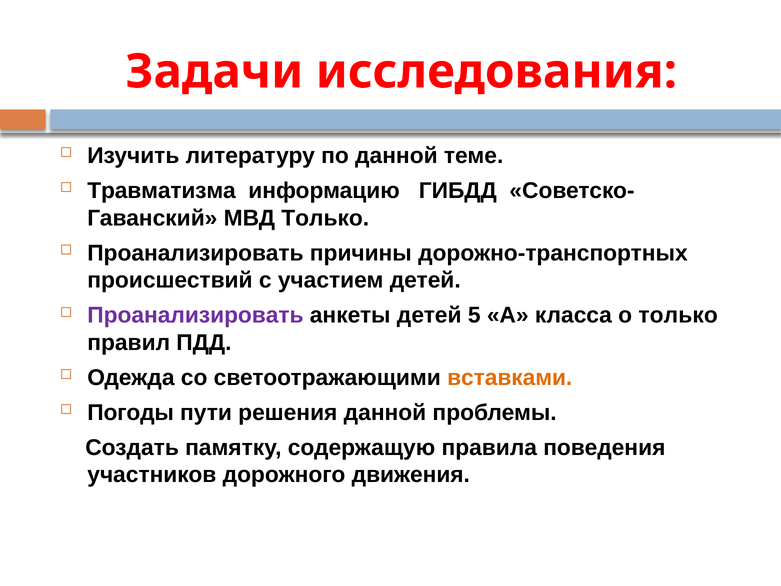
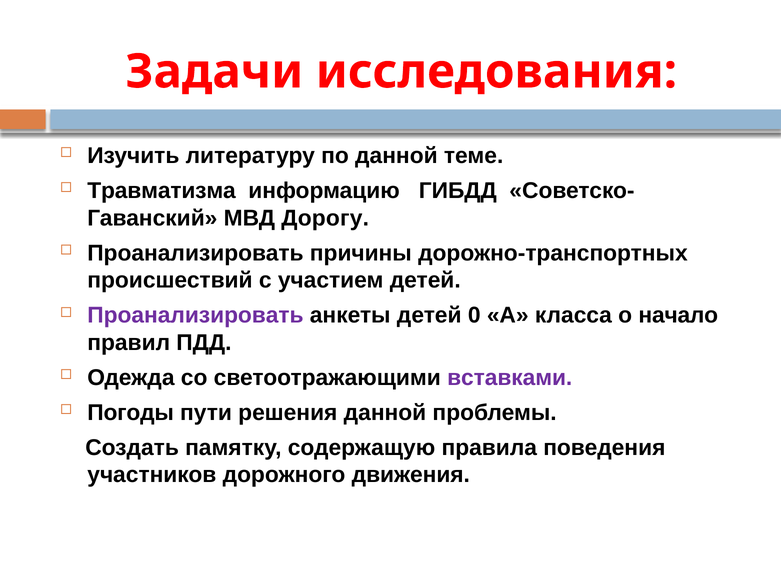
МВД Только: Только -> Дорогу
5: 5 -> 0
о только: только -> начало
вставками colour: orange -> purple
